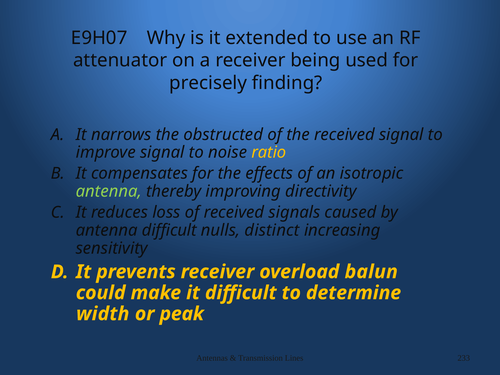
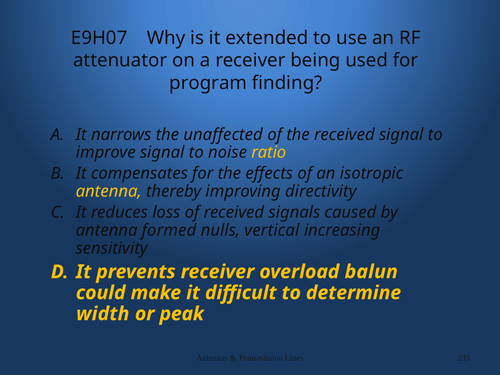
precisely: precisely -> program
obstructed: obstructed -> unaffected
antenna at (109, 191) colour: light green -> yellow
antenna difficult: difficult -> formed
distinct: distinct -> vertical
